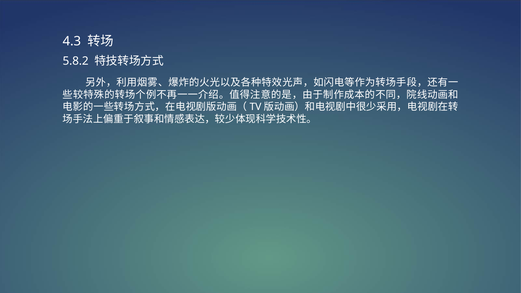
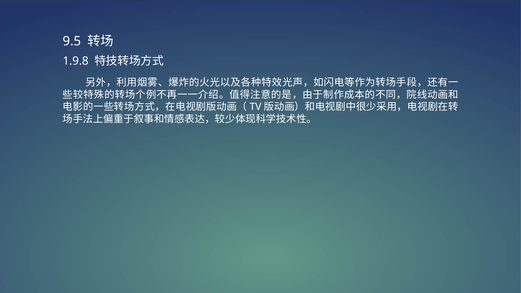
4.3: 4.3 -> 9.5
5.8.2: 5.8.2 -> 1.9.8
